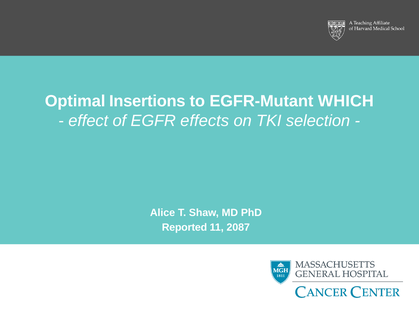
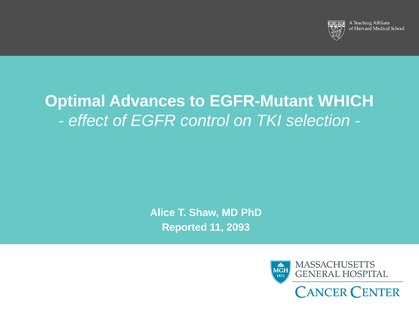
Insertions: Insertions -> Advances
effects: effects -> control
2087: 2087 -> 2093
